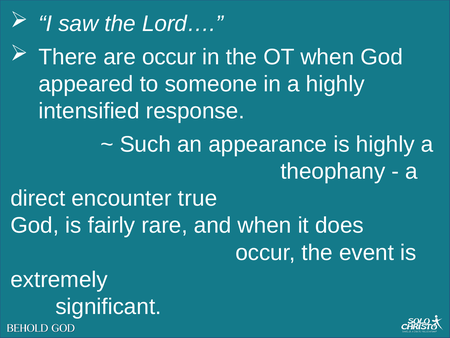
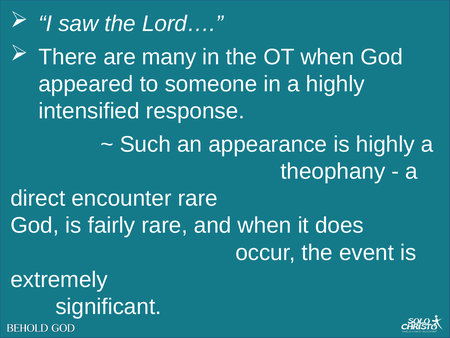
are occur: occur -> many
encounter true: true -> rare
